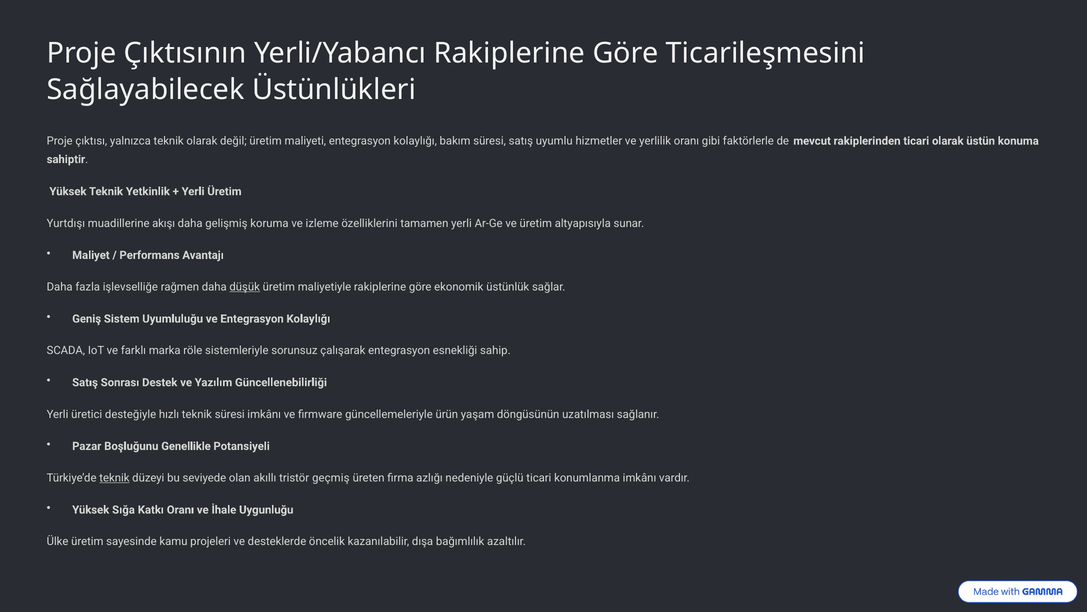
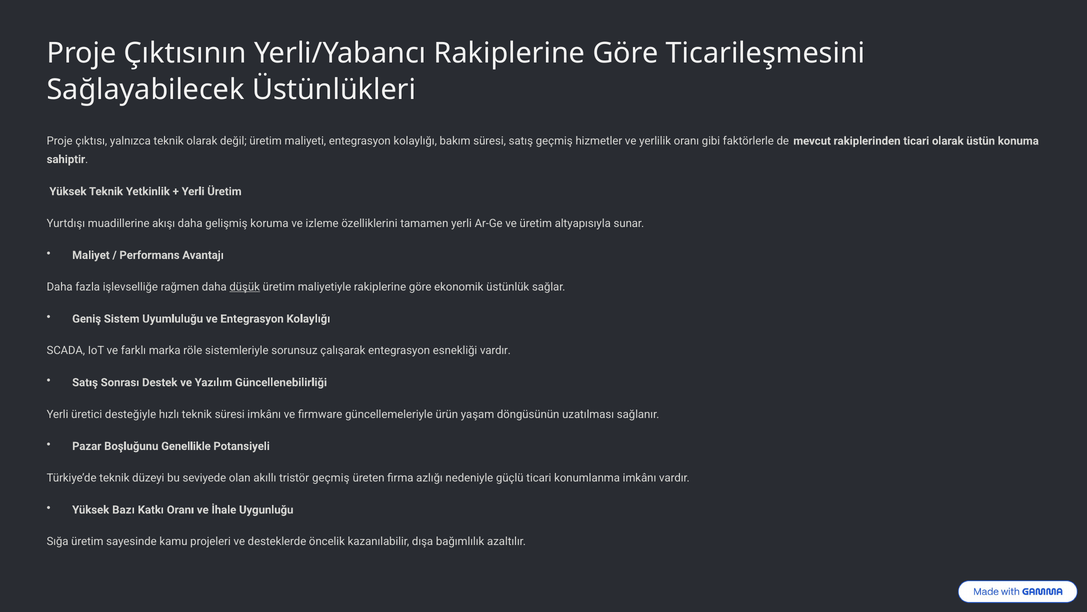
satış uyumlu: uyumlu -> geçmiş
esnekliği sahip: sahip -> vardır
teknik at (114, 478) underline: present -> none
Sığa: Sığa -> Bazı
Ülke: Ülke -> Sığa
